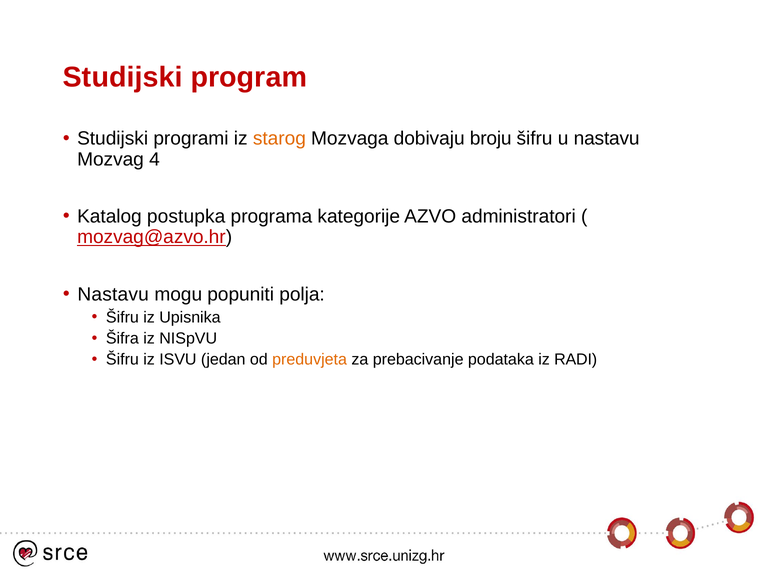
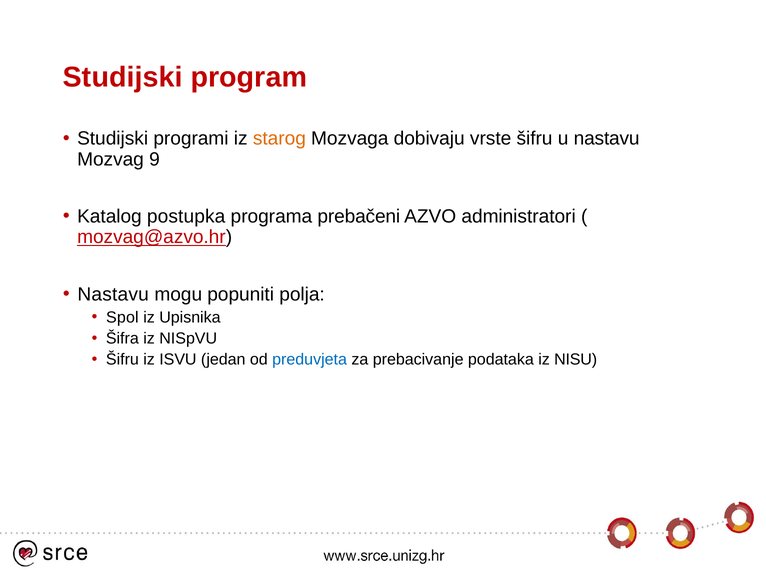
broju: broju -> vrste
4: 4 -> 9
kategorije: kategorije -> prebačeni
Šifru at (122, 318): Šifru -> Spol
preduvjeta colour: orange -> blue
RADI: RADI -> NISU
